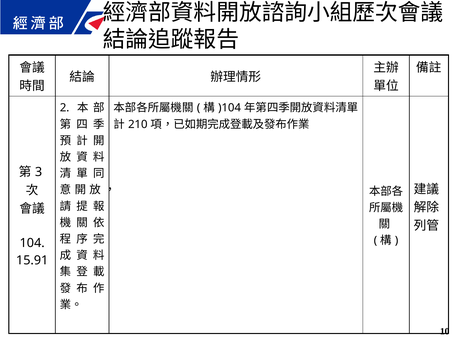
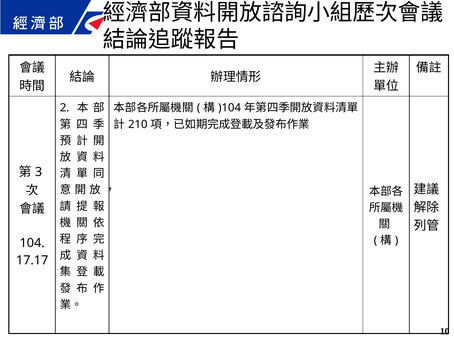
15.91: 15.91 -> 17.17
